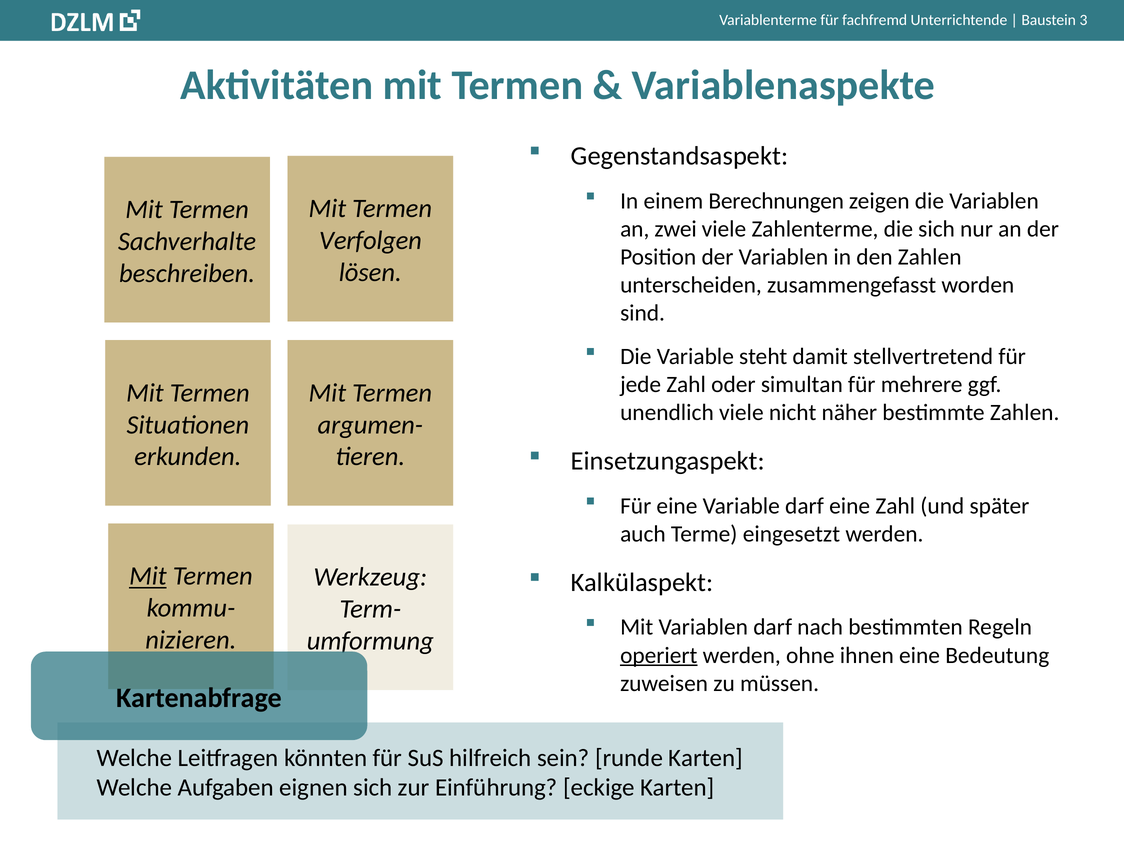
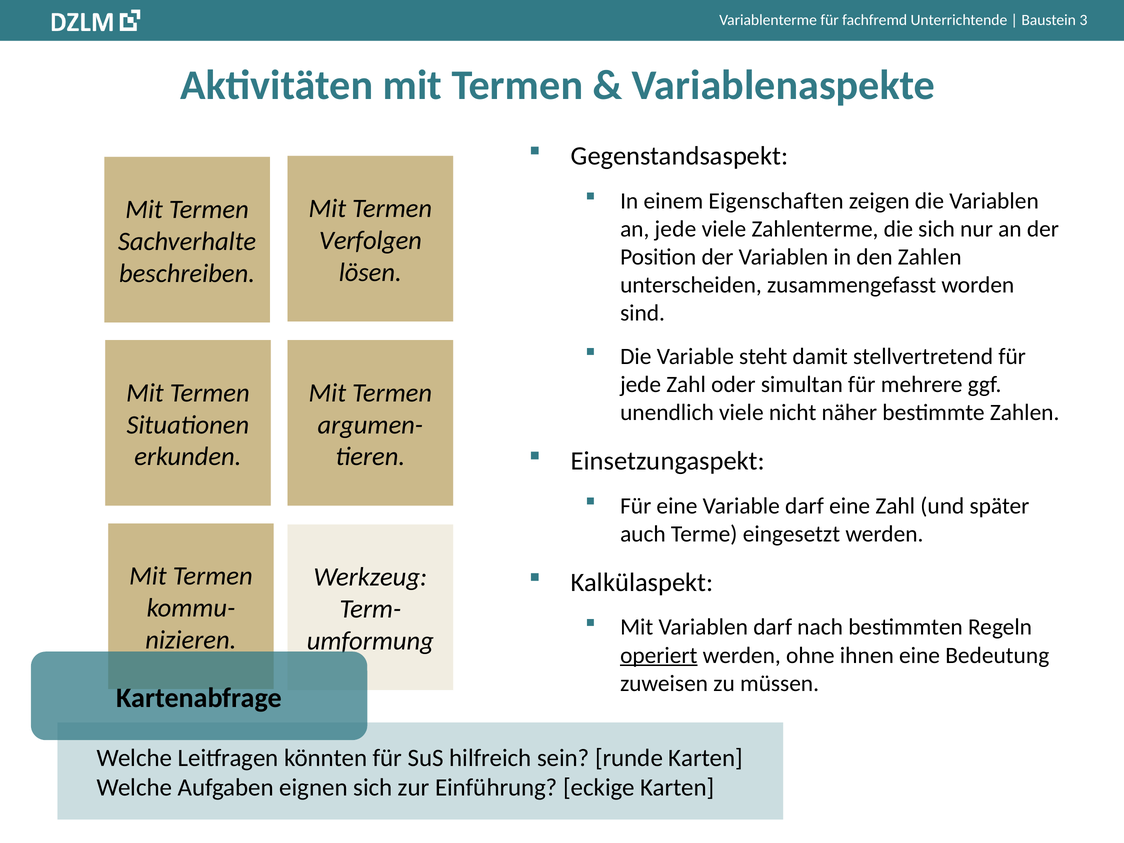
Berechnungen: Berechnungen -> Eigenschaften
an zwei: zwei -> jede
Mit at (148, 576) underline: present -> none
